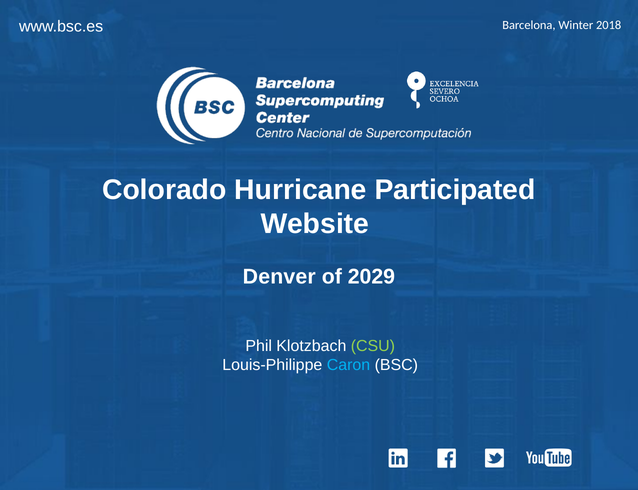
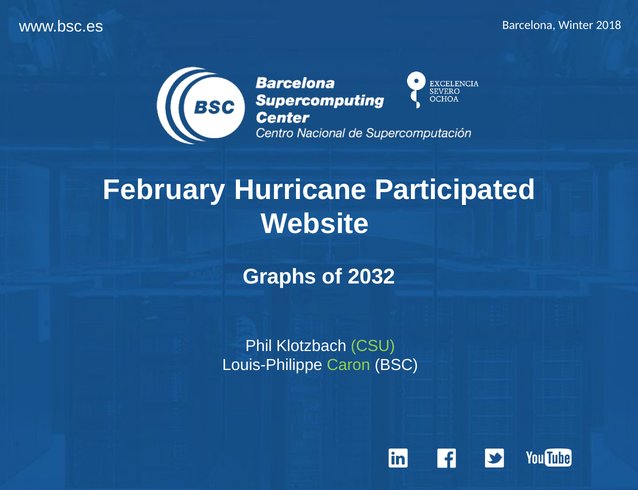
Colorado: Colorado -> February
Denver: Denver -> Graphs
2029: 2029 -> 2032
Caron colour: light blue -> light green
